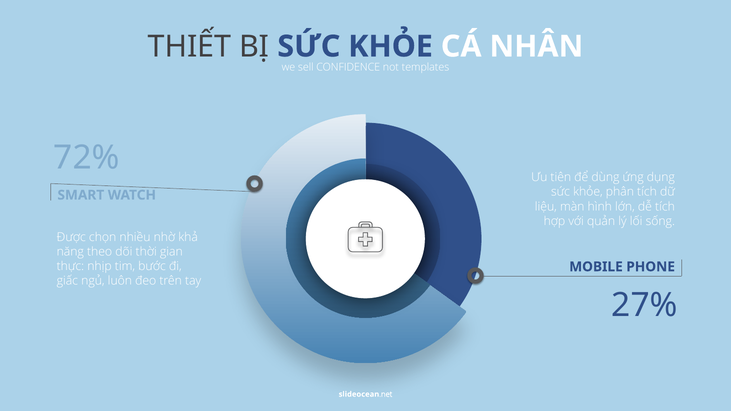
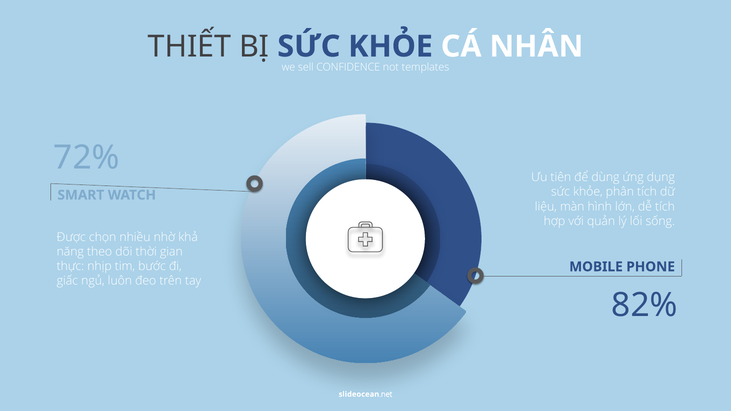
27%: 27% -> 82%
